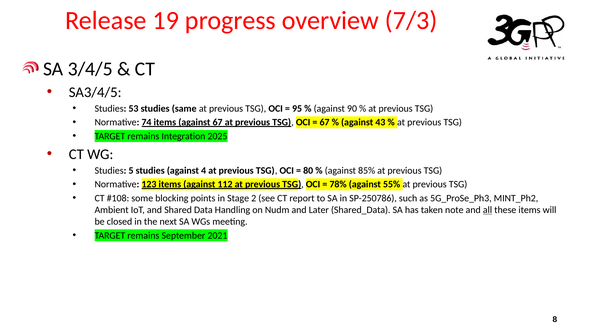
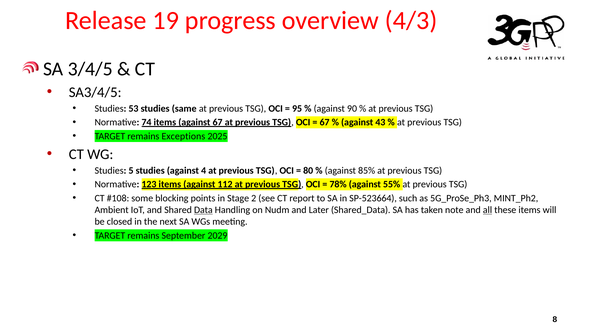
7/3: 7/3 -> 4/3
Integration: Integration -> Exceptions
SP-250786: SP-250786 -> SP-523664
Data underline: none -> present
2021: 2021 -> 2029
